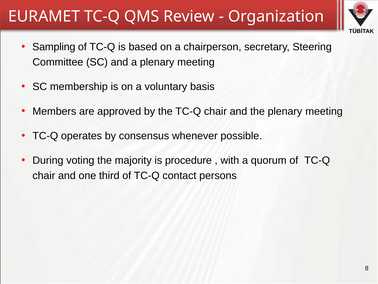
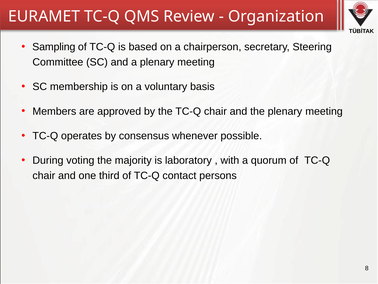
procedure: procedure -> laboratory
